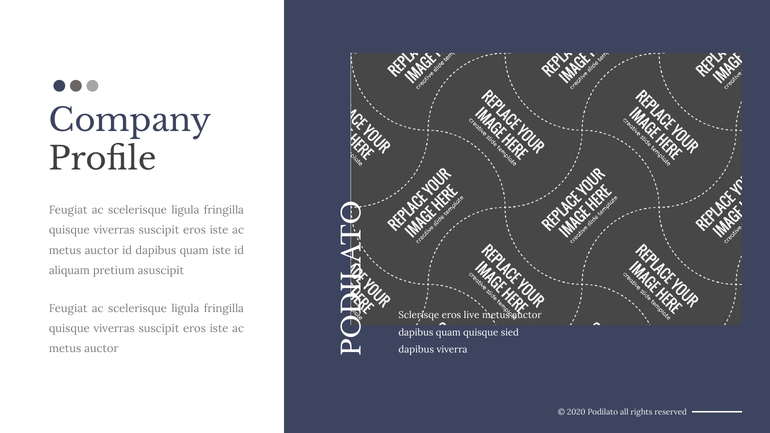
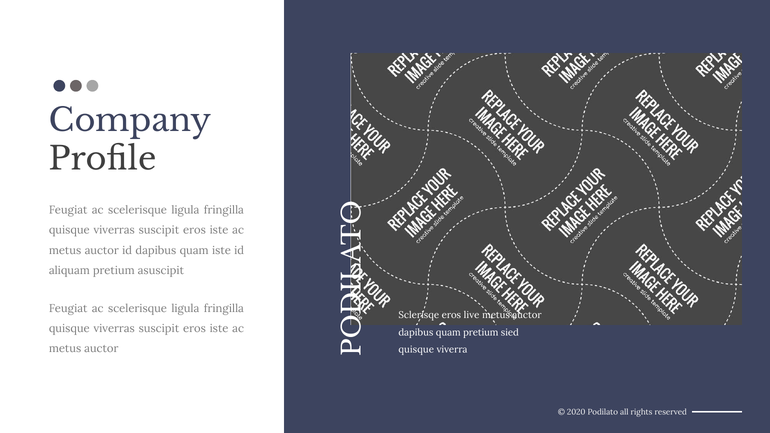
quam quisque: quisque -> pretium
dapibus at (416, 350): dapibus -> quisque
